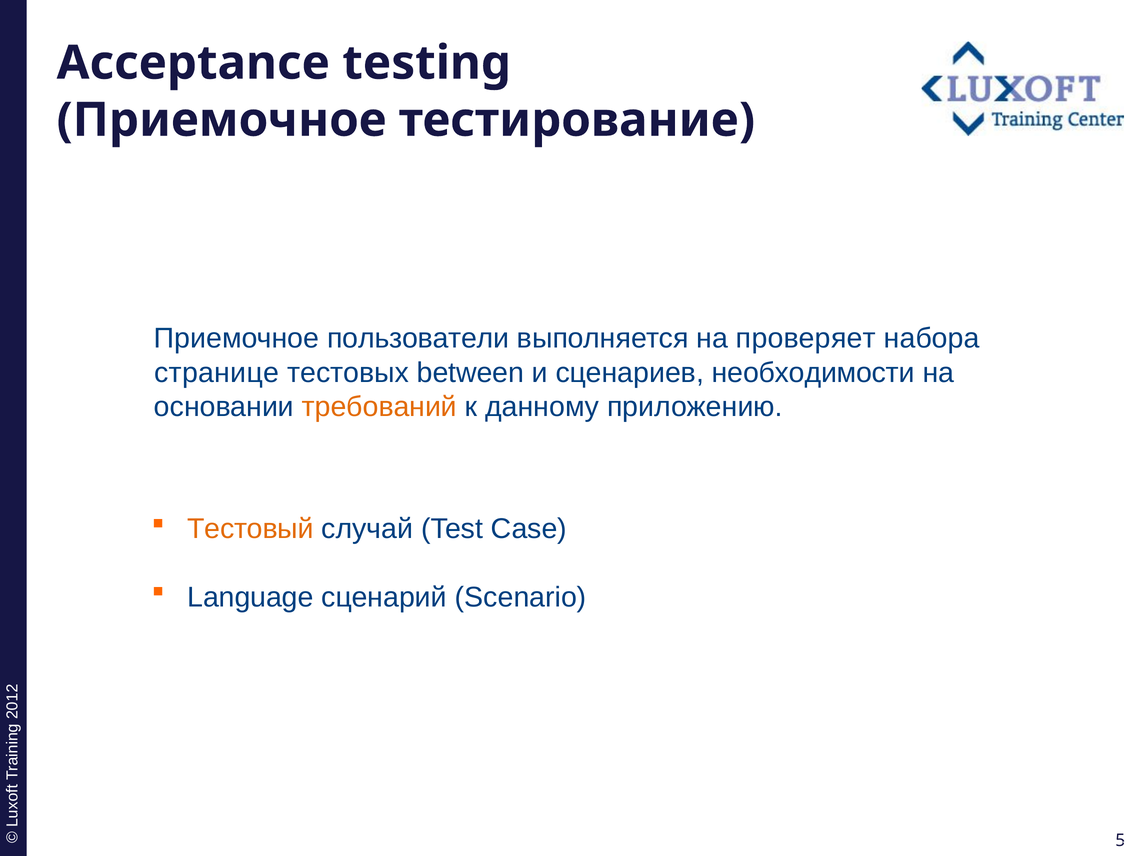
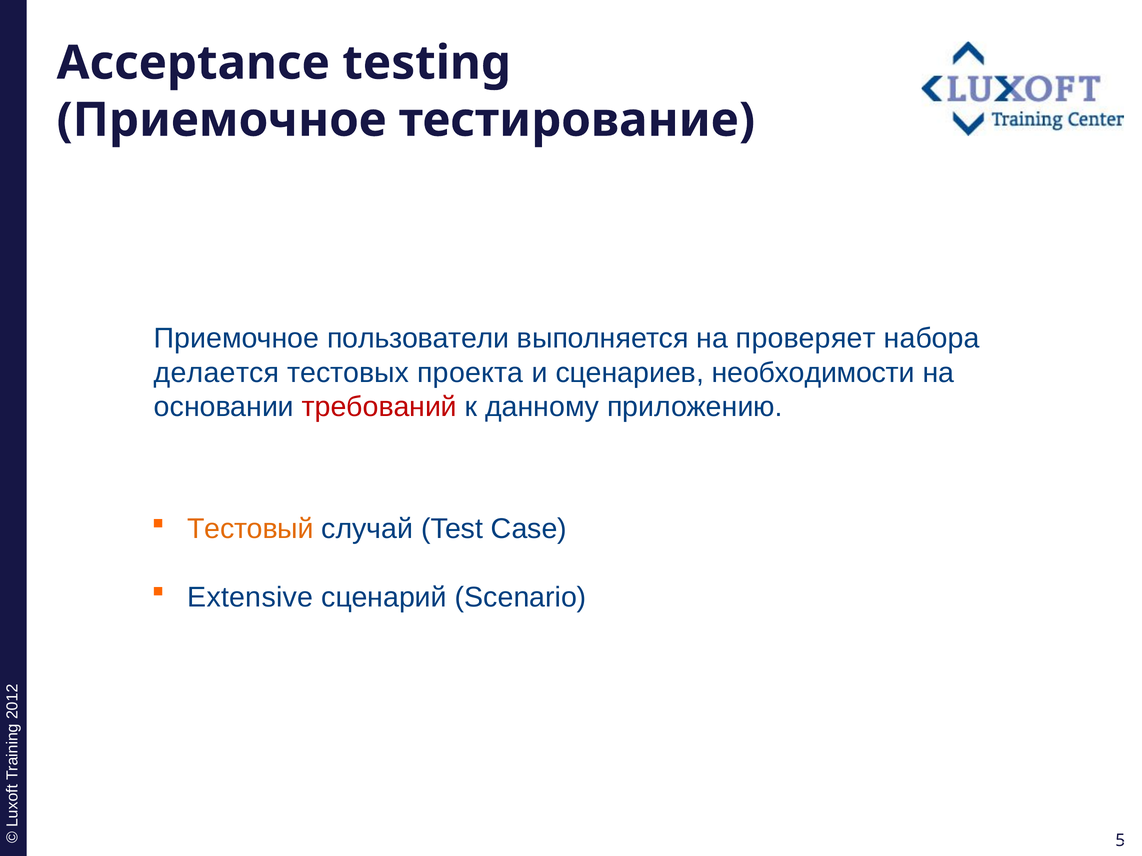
странице: странице -> делается
between: between -> проекта
требований colour: orange -> red
Language: Language -> Extensive
